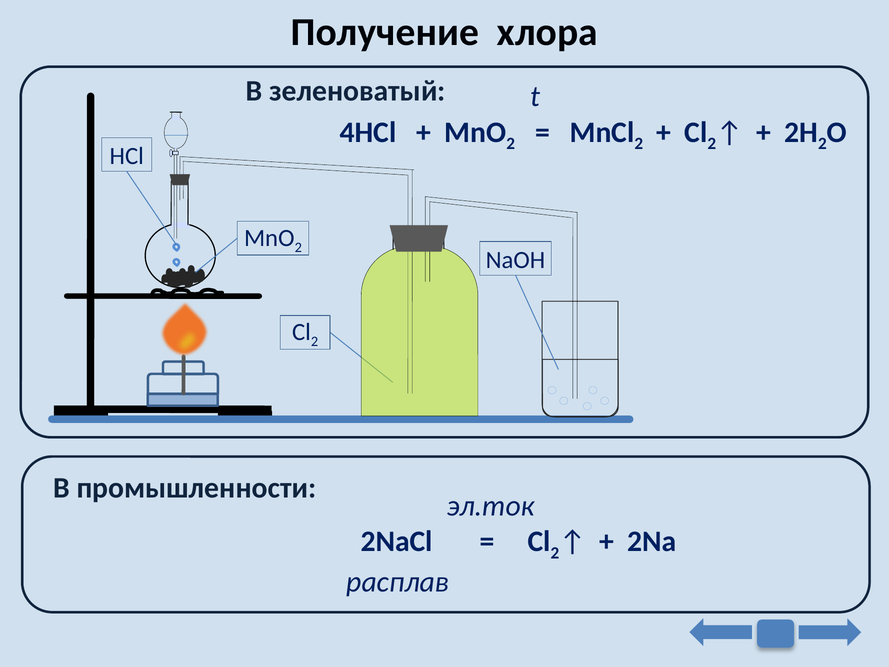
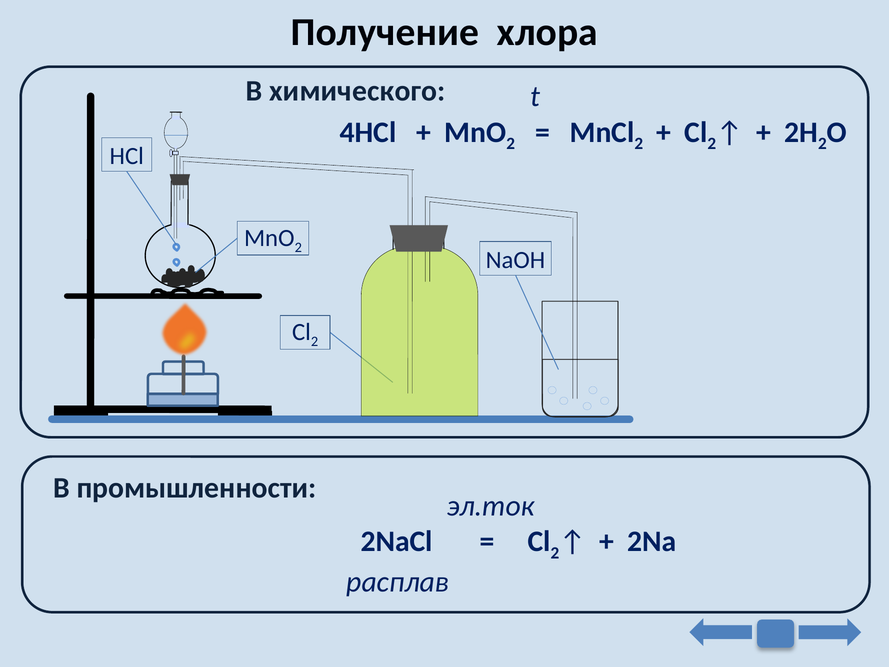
зеленоватый: зеленоватый -> химического
